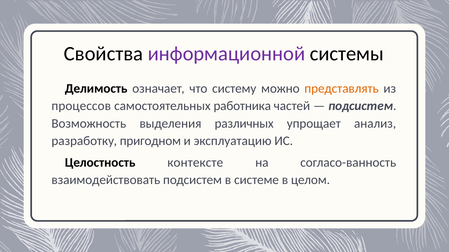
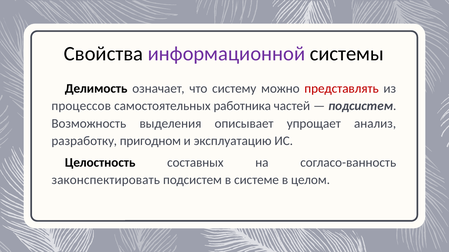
представлять colour: orange -> red
различных: различных -> описывает
контексте: контексте -> составных
взаимодействовать: взаимодействовать -> законспектировать
